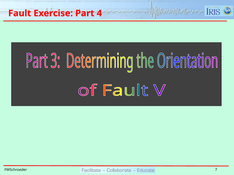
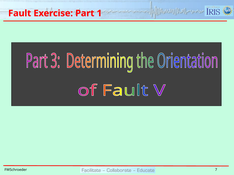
4: 4 -> 1
